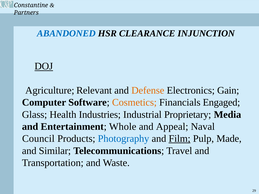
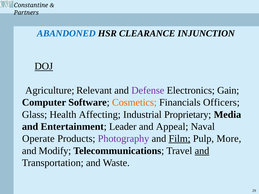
Defense colour: orange -> purple
Engaged: Engaged -> Officers
Industries: Industries -> Affecting
Whole: Whole -> Leader
Council: Council -> Operate
Photography colour: blue -> purple
Made: Made -> More
Similar: Similar -> Modify
and at (202, 151) underline: none -> present
